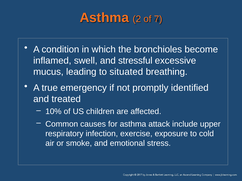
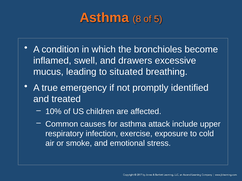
2: 2 -> 8
7: 7 -> 5
stressful: stressful -> drawers
